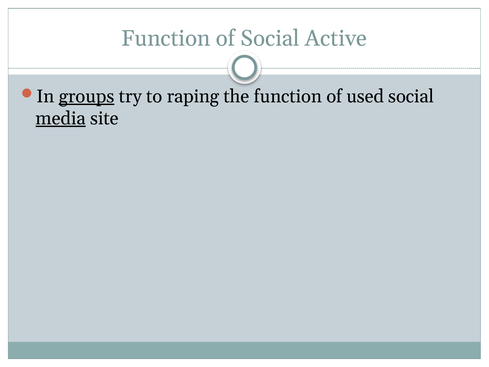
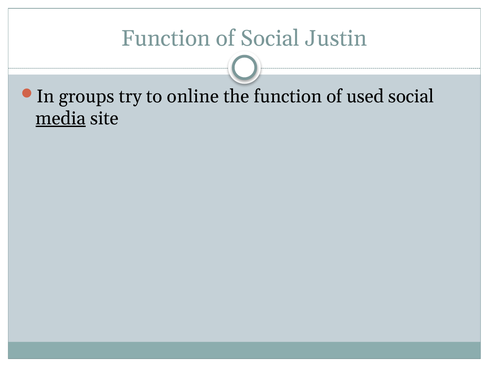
Active: Active -> Justin
groups underline: present -> none
raping: raping -> online
